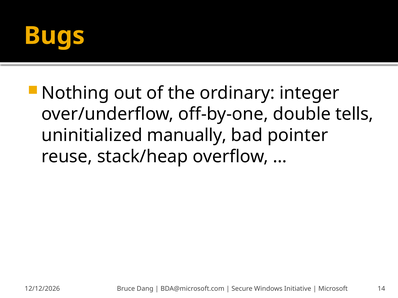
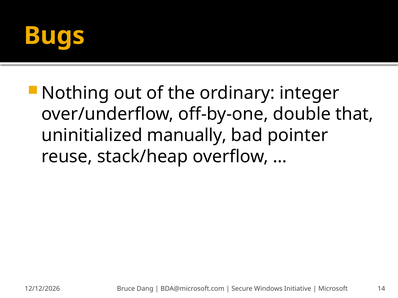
tells: tells -> that
